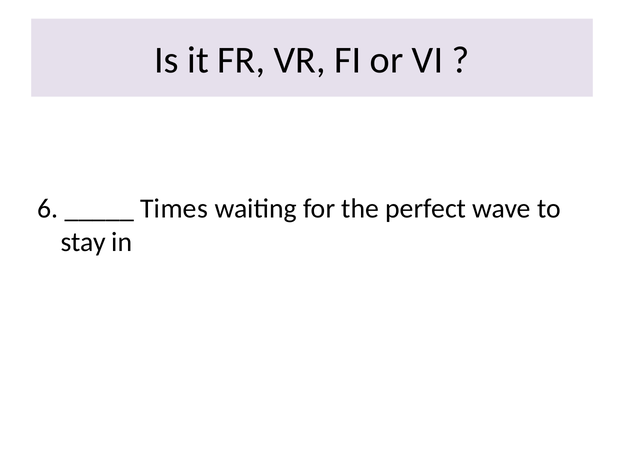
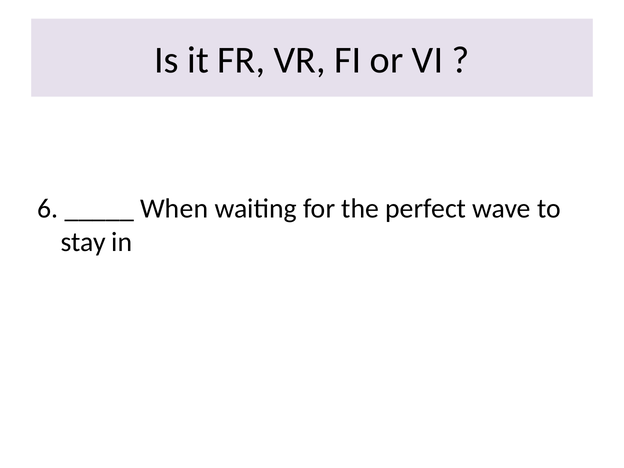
Times: Times -> When
